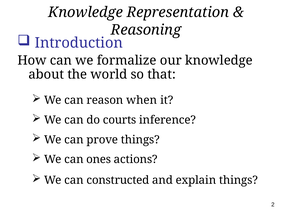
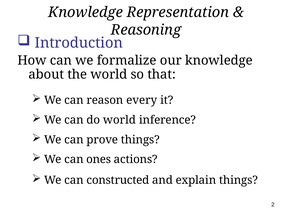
when: when -> every
do courts: courts -> world
